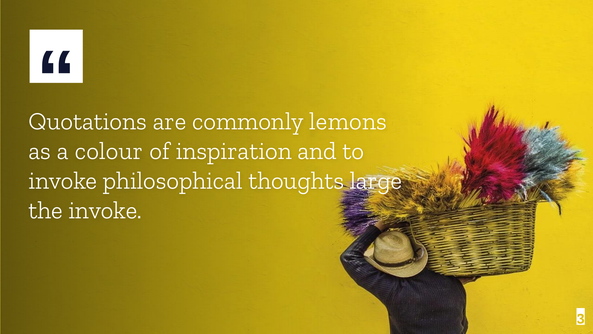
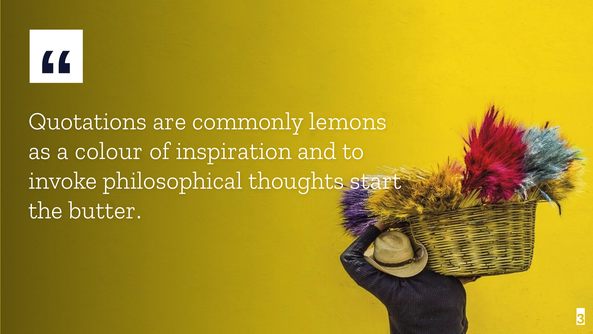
large: large -> start
the invoke: invoke -> butter
